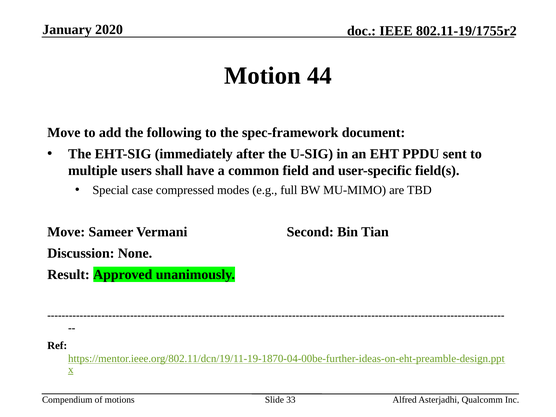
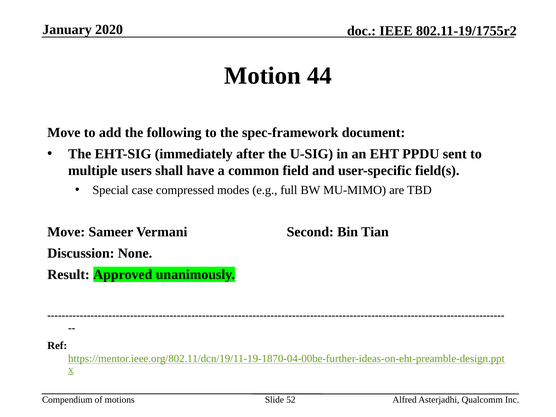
33: 33 -> 52
